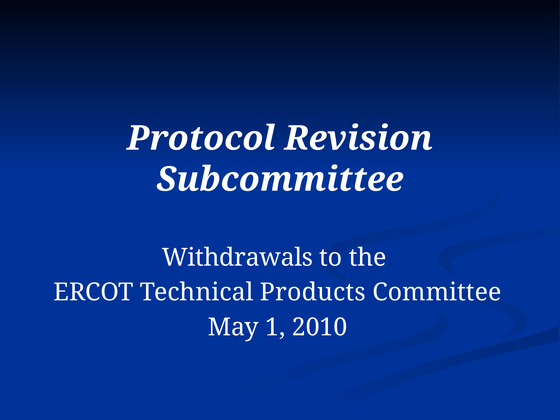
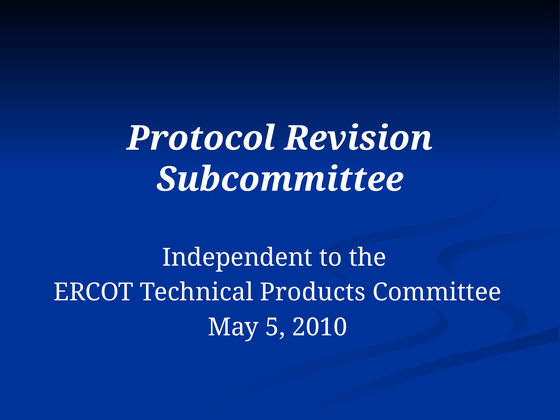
Withdrawals: Withdrawals -> Independent
1: 1 -> 5
